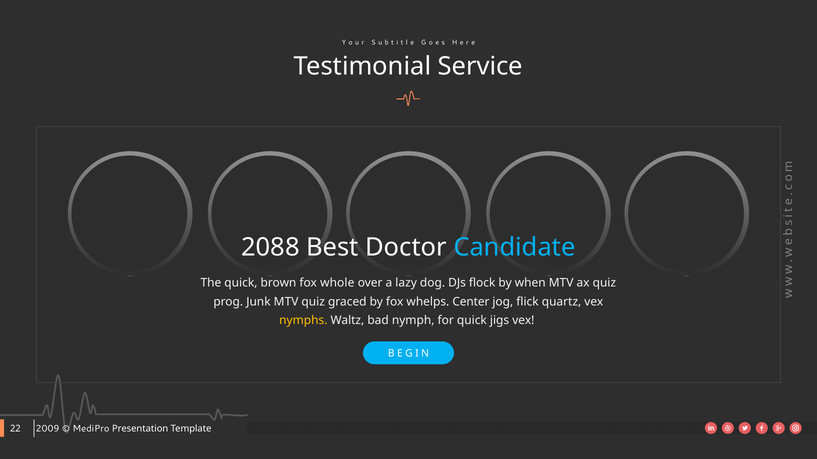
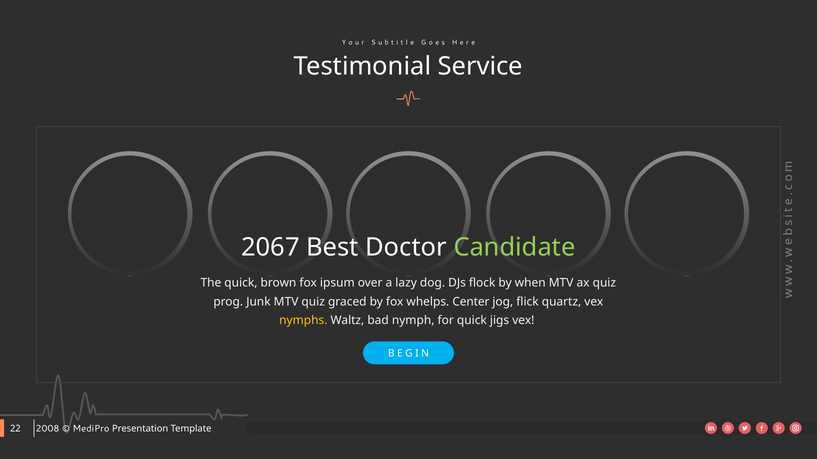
2088: 2088 -> 2067
Candidate colour: light blue -> light green
whole: whole -> ipsum
2009: 2009 -> 2008
